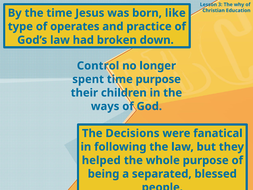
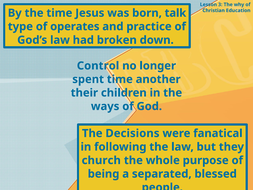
like: like -> talk
time purpose: purpose -> another
helped: helped -> church
